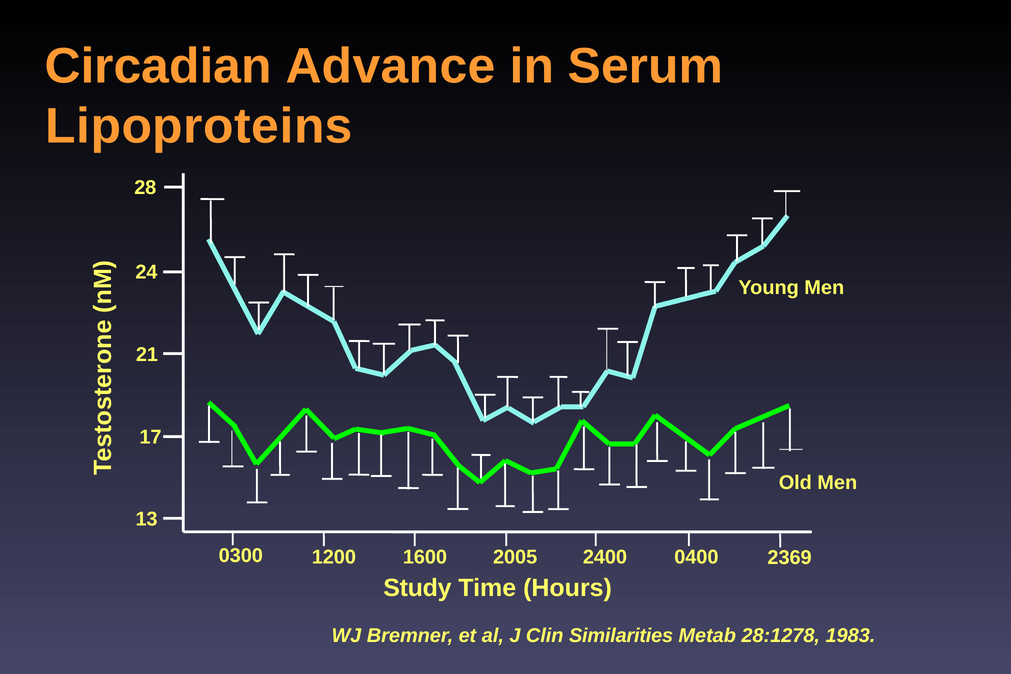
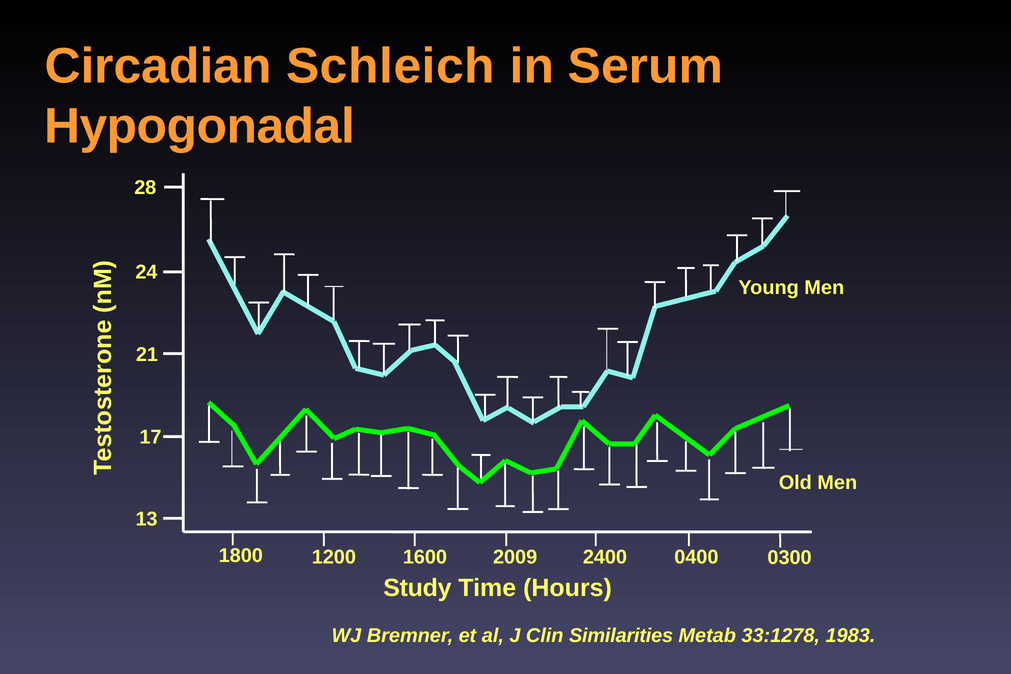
Advance: Advance -> Schleich
Lipoproteins: Lipoproteins -> Hypogonadal
0300: 0300 -> 1800
2005: 2005 -> 2009
2369: 2369 -> 0300
28:1278: 28:1278 -> 33:1278
